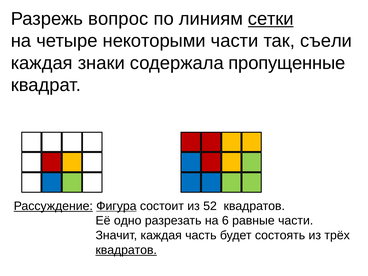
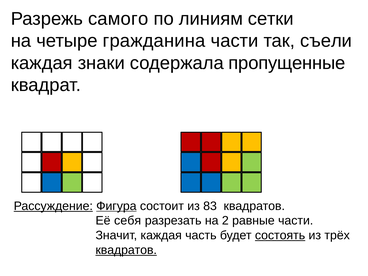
вопрос: вопрос -> самого
сетки underline: present -> none
некоторыми: некоторыми -> гражданина
52: 52 -> 83
одно: одно -> себя
6: 6 -> 2
состоять underline: none -> present
